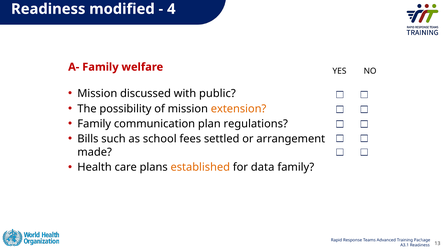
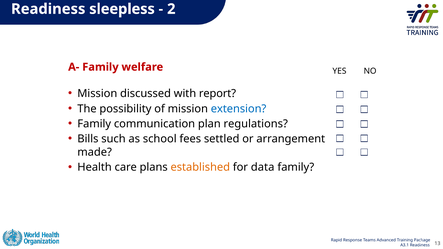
modified: modified -> sleepless
4: 4 -> 2
public: public -> report
extension colour: orange -> blue
